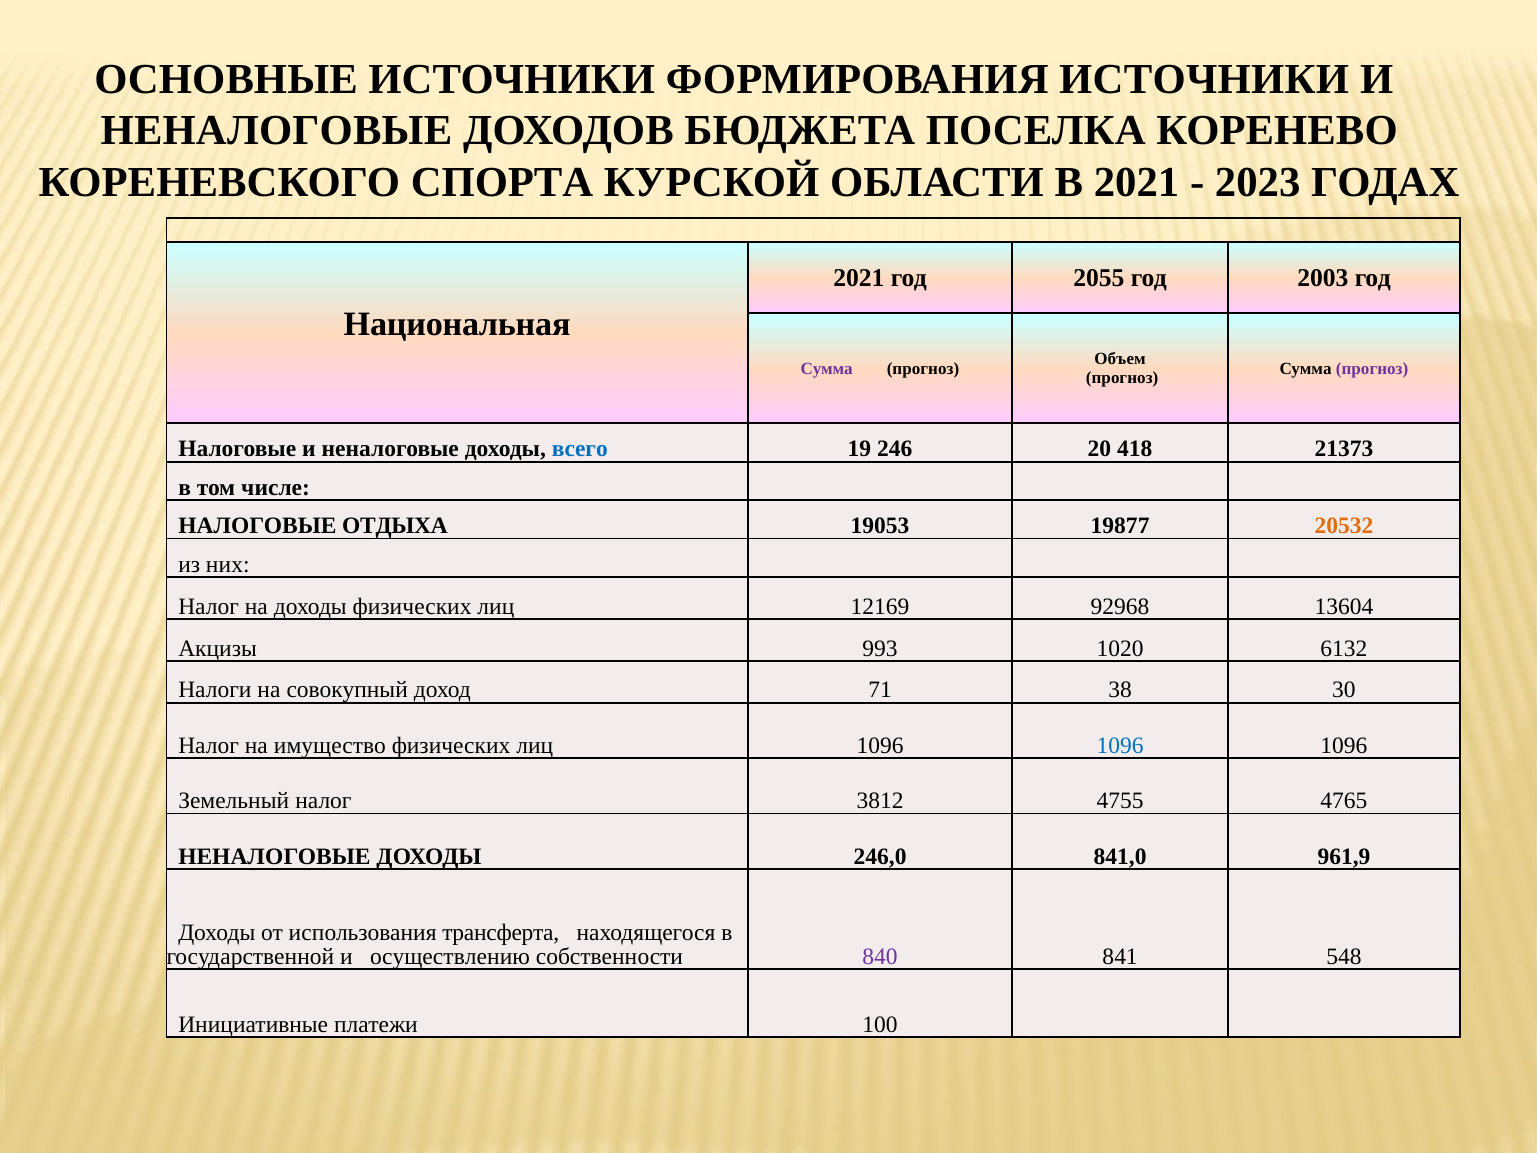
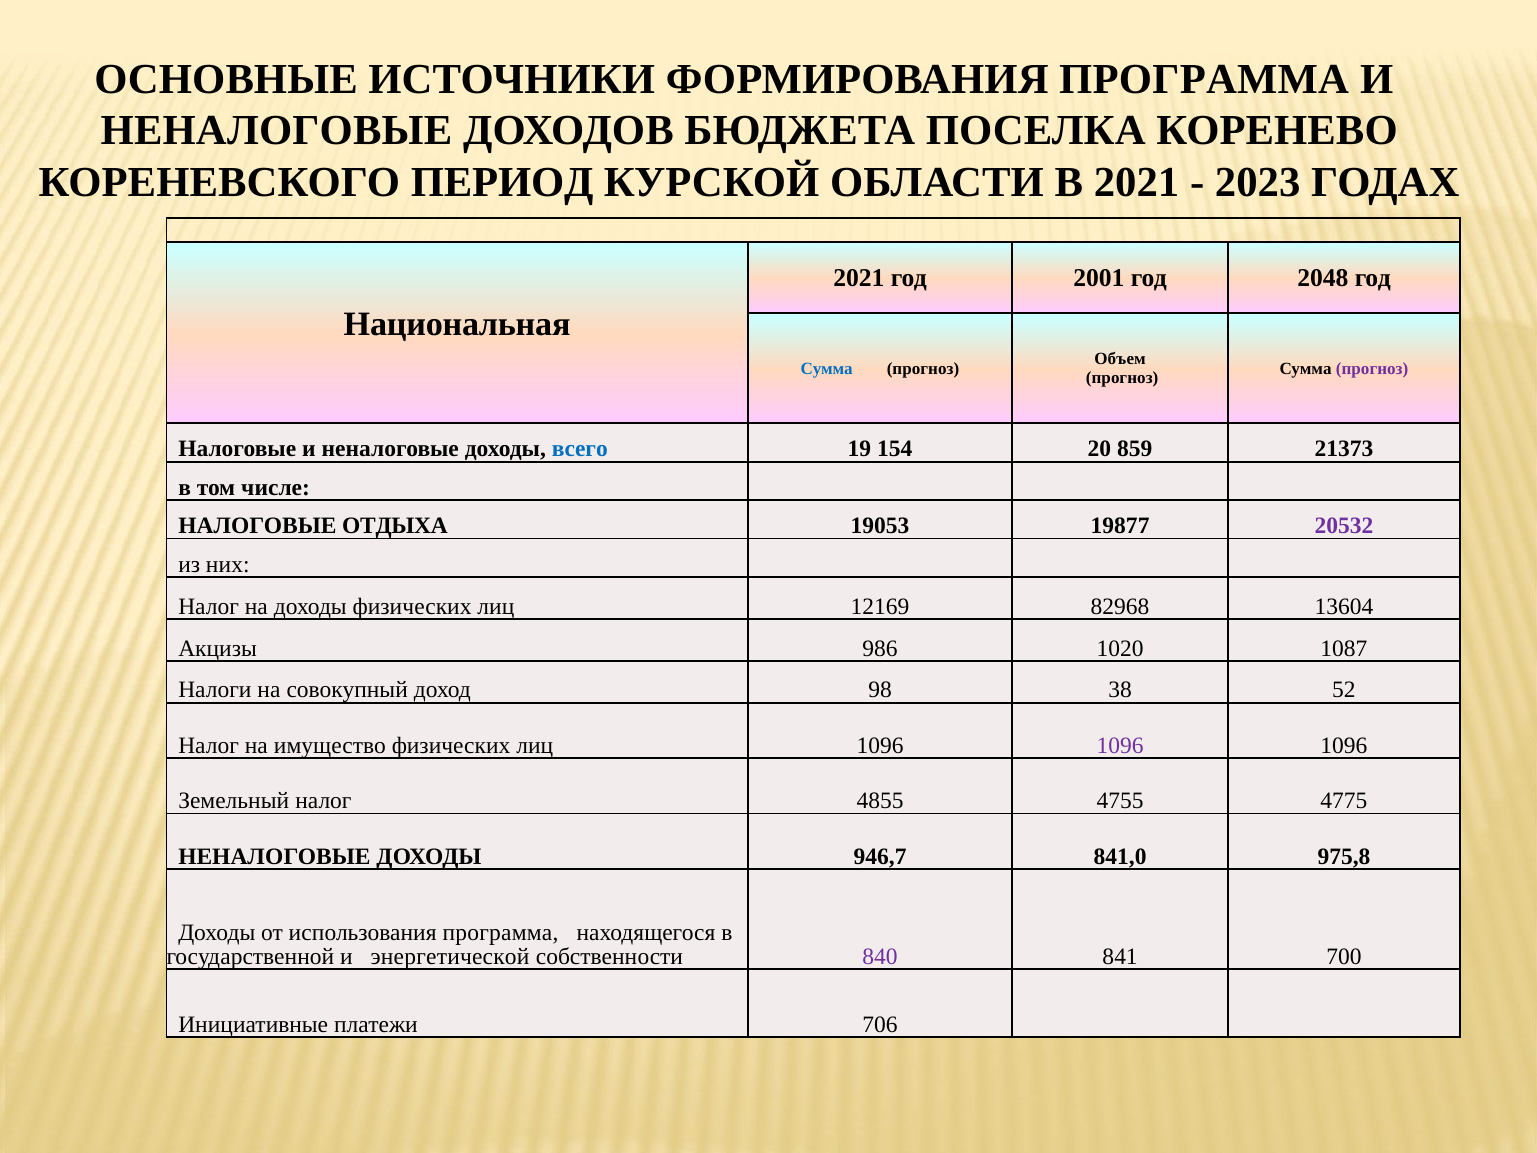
ФОРМИРОВАНИЯ ИСТОЧНИКИ: ИСТОЧНИКИ -> ПРОГРАММА
СПОРТА: СПОРТА -> ПЕРИОД
2055: 2055 -> 2001
2003: 2003 -> 2048
Сумма at (827, 368) colour: purple -> blue
246: 246 -> 154
418: 418 -> 859
20532 colour: orange -> purple
92968: 92968 -> 82968
993: 993 -> 986
6132: 6132 -> 1087
71: 71 -> 98
30: 30 -> 52
1096 at (1120, 745) colour: blue -> purple
3812: 3812 -> 4855
4765: 4765 -> 4775
246,0: 246,0 -> 946,7
961,9: 961,9 -> 975,8
использования трансферта: трансферта -> программа
осуществлению: осуществлению -> энергетической
548: 548 -> 700
100: 100 -> 706
